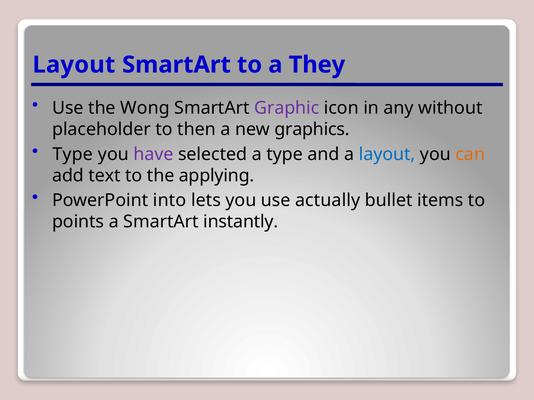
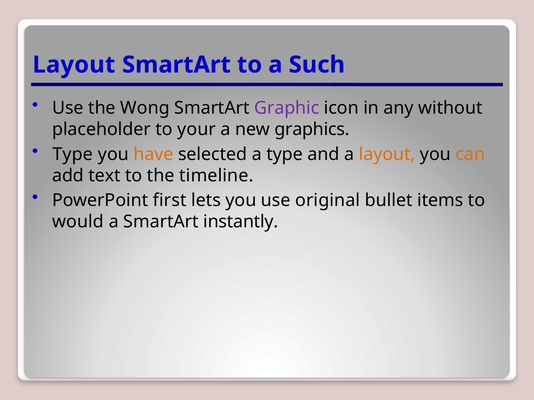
They: They -> Such
then: then -> your
have colour: purple -> orange
layout at (387, 154) colour: blue -> orange
applying: applying -> timeline
into: into -> first
actually: actually -> original
points: points -> would
